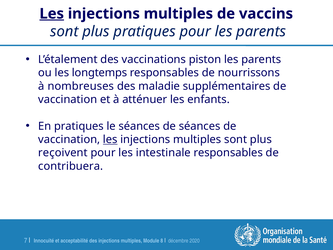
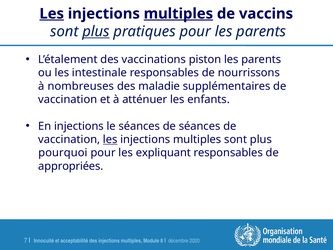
multiples at (178, 14) underline: none -> present
plus at (96, 31) underline: none -> present
longtemps: longtemps -> intestinale
En pratiques: pratiques -> injections
reçoivent: reçoivent -> pourquoi
intestinale: intestinale -> expliquant
contribuera: contribuera -> appropriées
